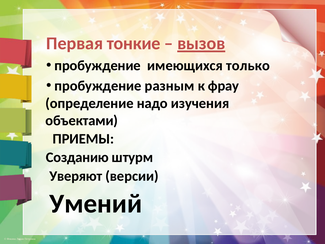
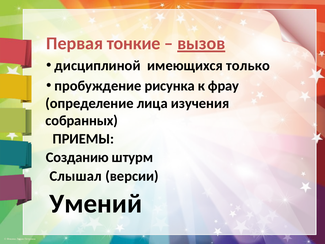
пробуждение at (98, 66): пробуждение -> дисциплиной
разным: разным -> рисунка
надо: надо -> лица
объектами: объектами -> собранных
Уверяют: Уверяют -> Слышал
